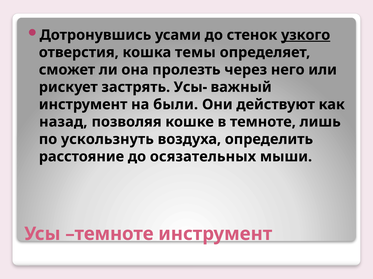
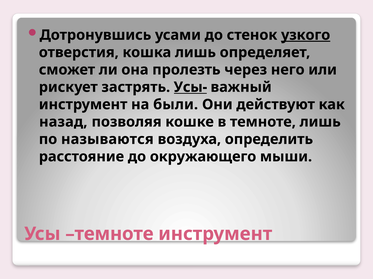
кошка темы: темы -> лишь
Усы- underline: none -> present
ускользнуть: ускользнуть -> называются
осязательных: осязательных -> окружающего
